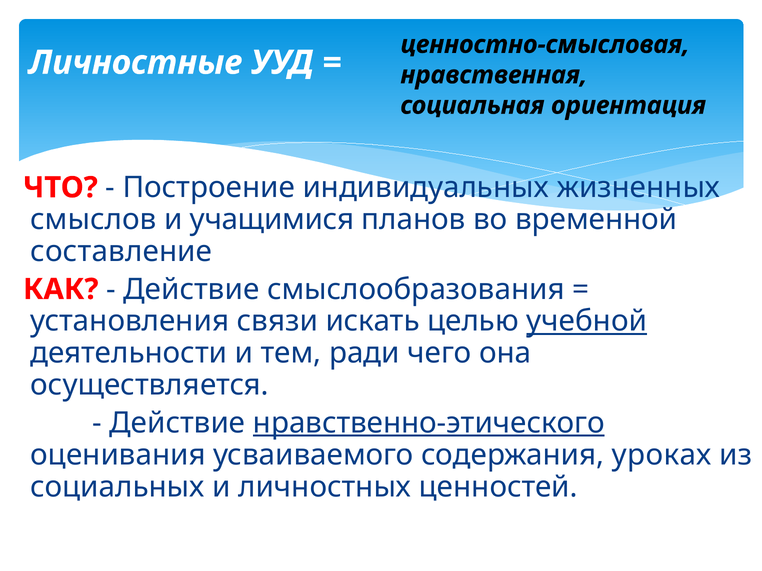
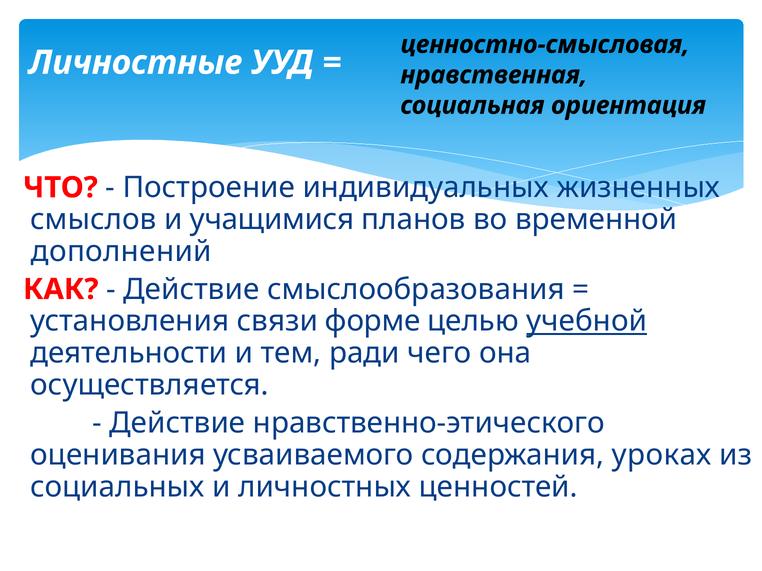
составление: составление -> дополнений
искать: искать -> форме
нравственно-этического underline: present -> none
